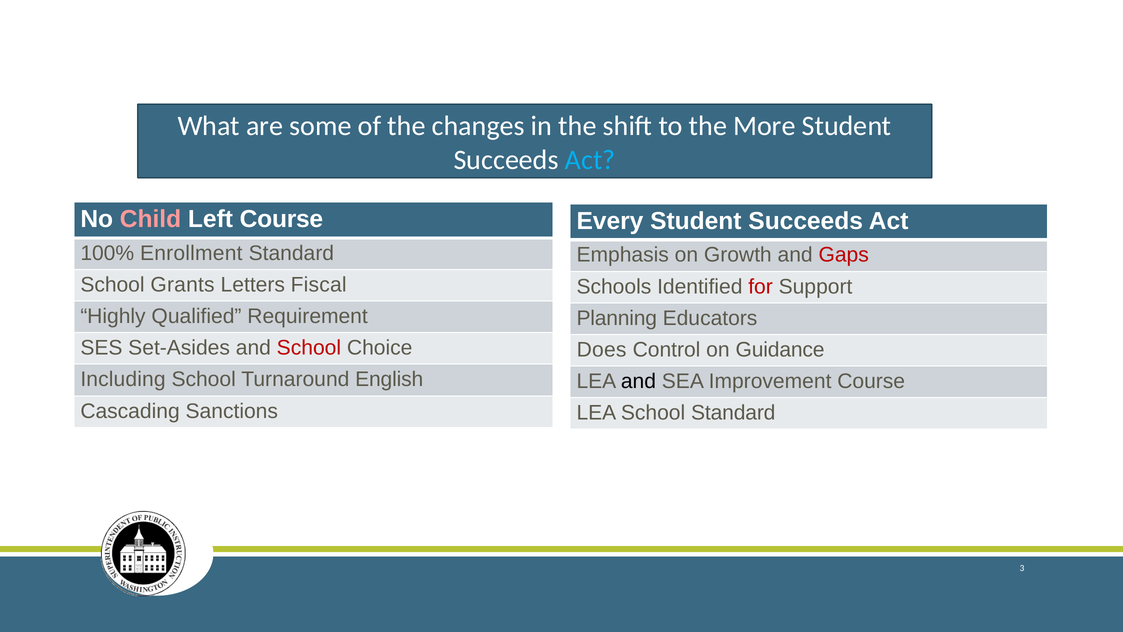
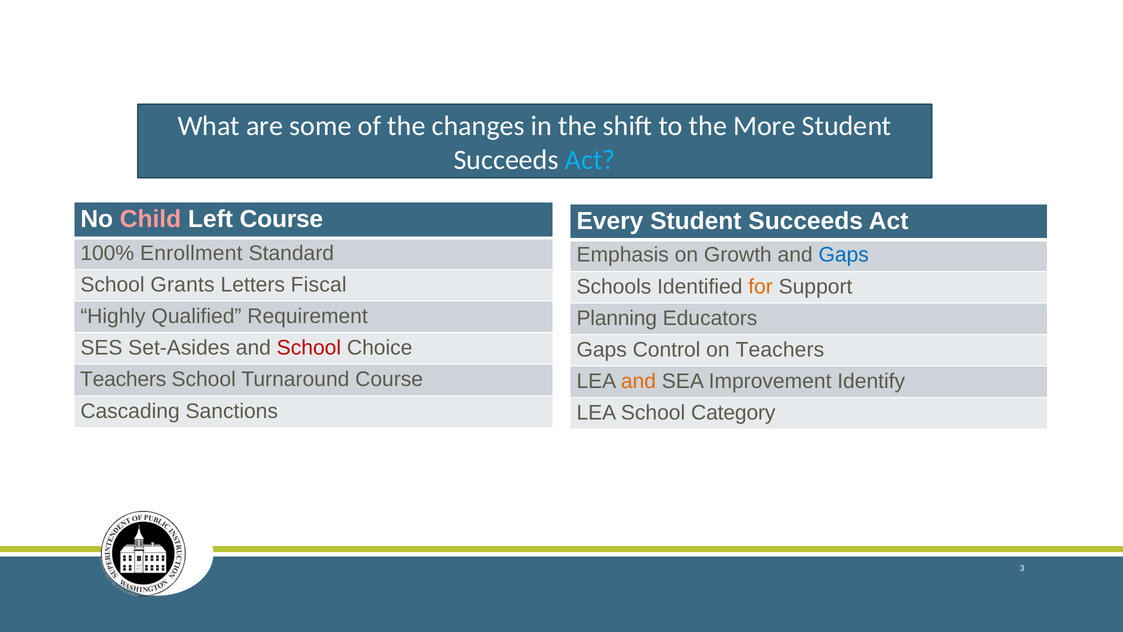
Gaps at (844, 255) colour: red -> blue
for colour: red -> orange
Does at (602, 350): Does -> Gaps
on Guidance: Guidance -> Teachers
Including at (123, 379): Including -> Teachers
Turnaround English: English -> Course
and at (638, 381) colour: black -> orange
Improvement Course: Course -> Identify
School Standard: Standard -> Category
